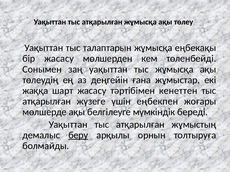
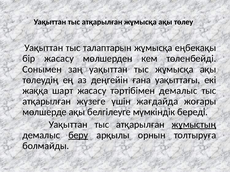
жұмыстар: жұмыстар -> уақыттағы
тәртібімен кенеттен: кенеттен -> демалыс
еңбекпен: еңбекпен -> жағдайда
жұмыстың underline: none -> present
